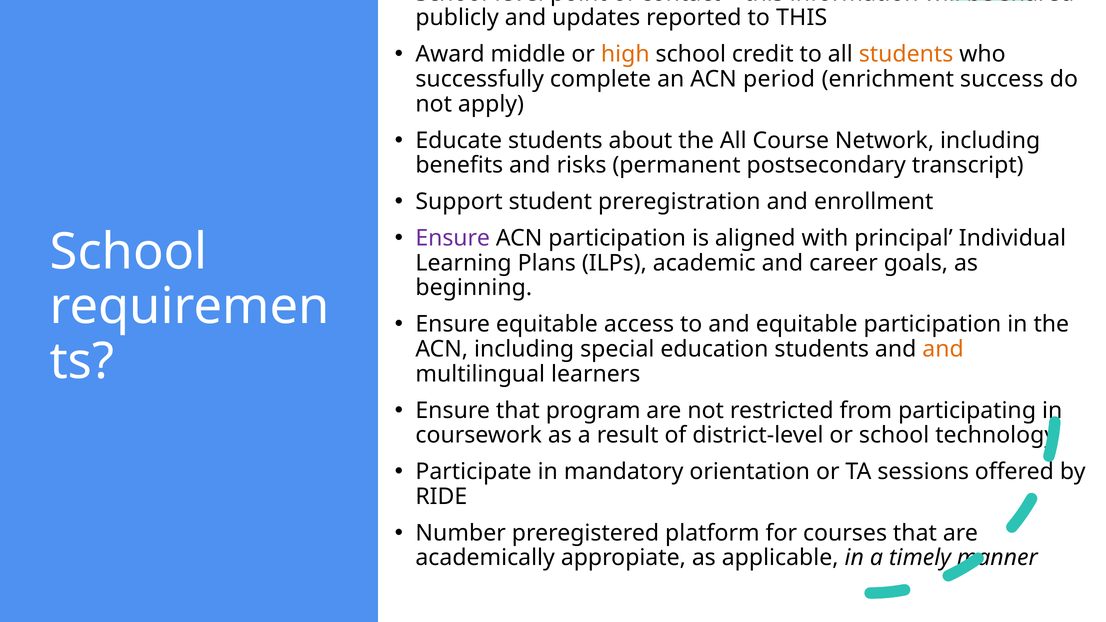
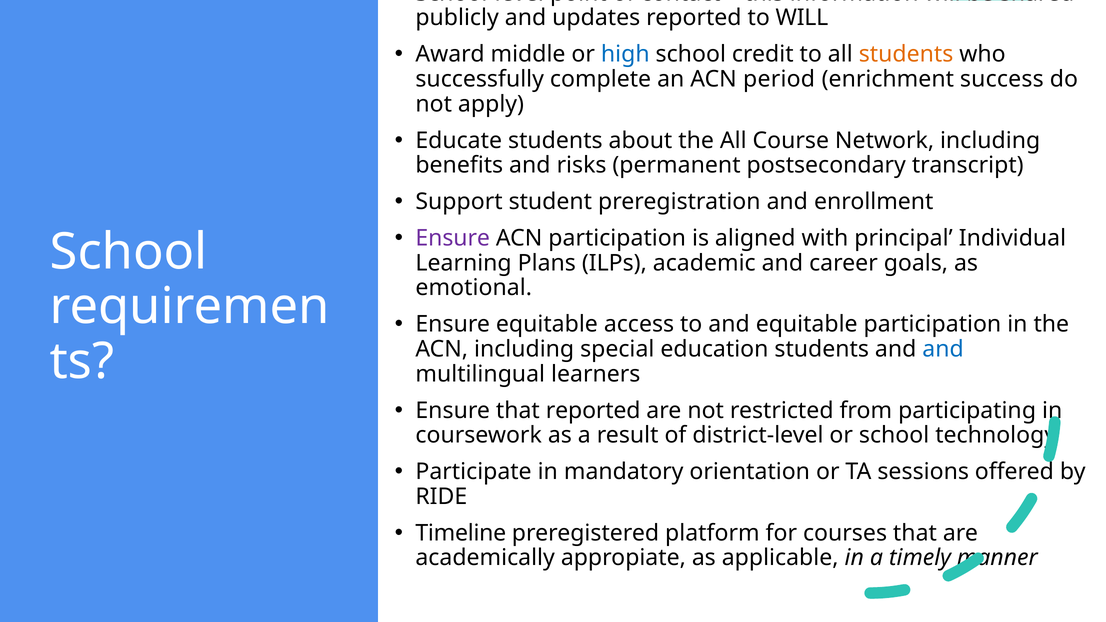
to THIS: THIS -> WILL
high colour: orange -> blue
beginning: beginning -> emotional
and at (943, 349) colour: orange -> blue
that program: program -> reported
Number: Number -> Timeline
